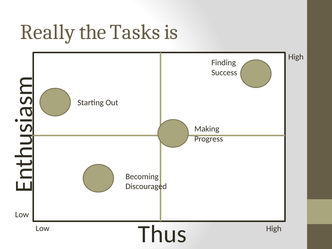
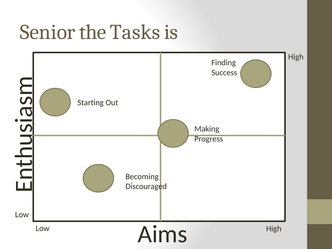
Really: Really -> Senior
Thus: Thus -> Aims
